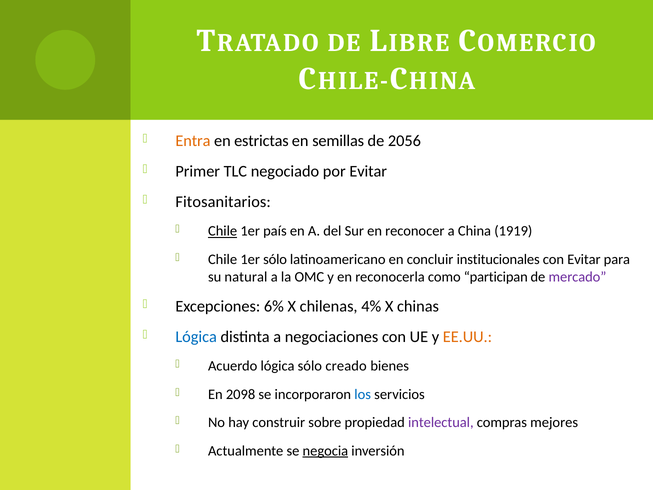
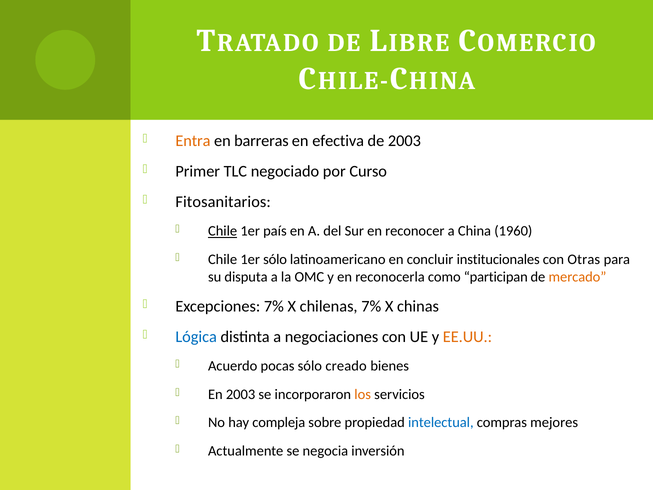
estrictas: estrictas -> barreras
semillas: semillas -> efectiva
de 2056: 2056 -> 2003
por Evitar: Evitar -> Curso
1919: 1919 -> 1960
con Evitar: Evitar -> Otras
natural: natural -> disputa
mercado colour: purple -> orange
Excepciones 6%: 6% -> 7%
chilenas 4%: 4% -> 7%
Acuerdo lógica: lógica -> pocas
En 2098: 2098 -> 2003
los colour: blue -> orange
construir: construir -> compleja
intelectual colour: purple -> blue
negocia underline: present -> none
